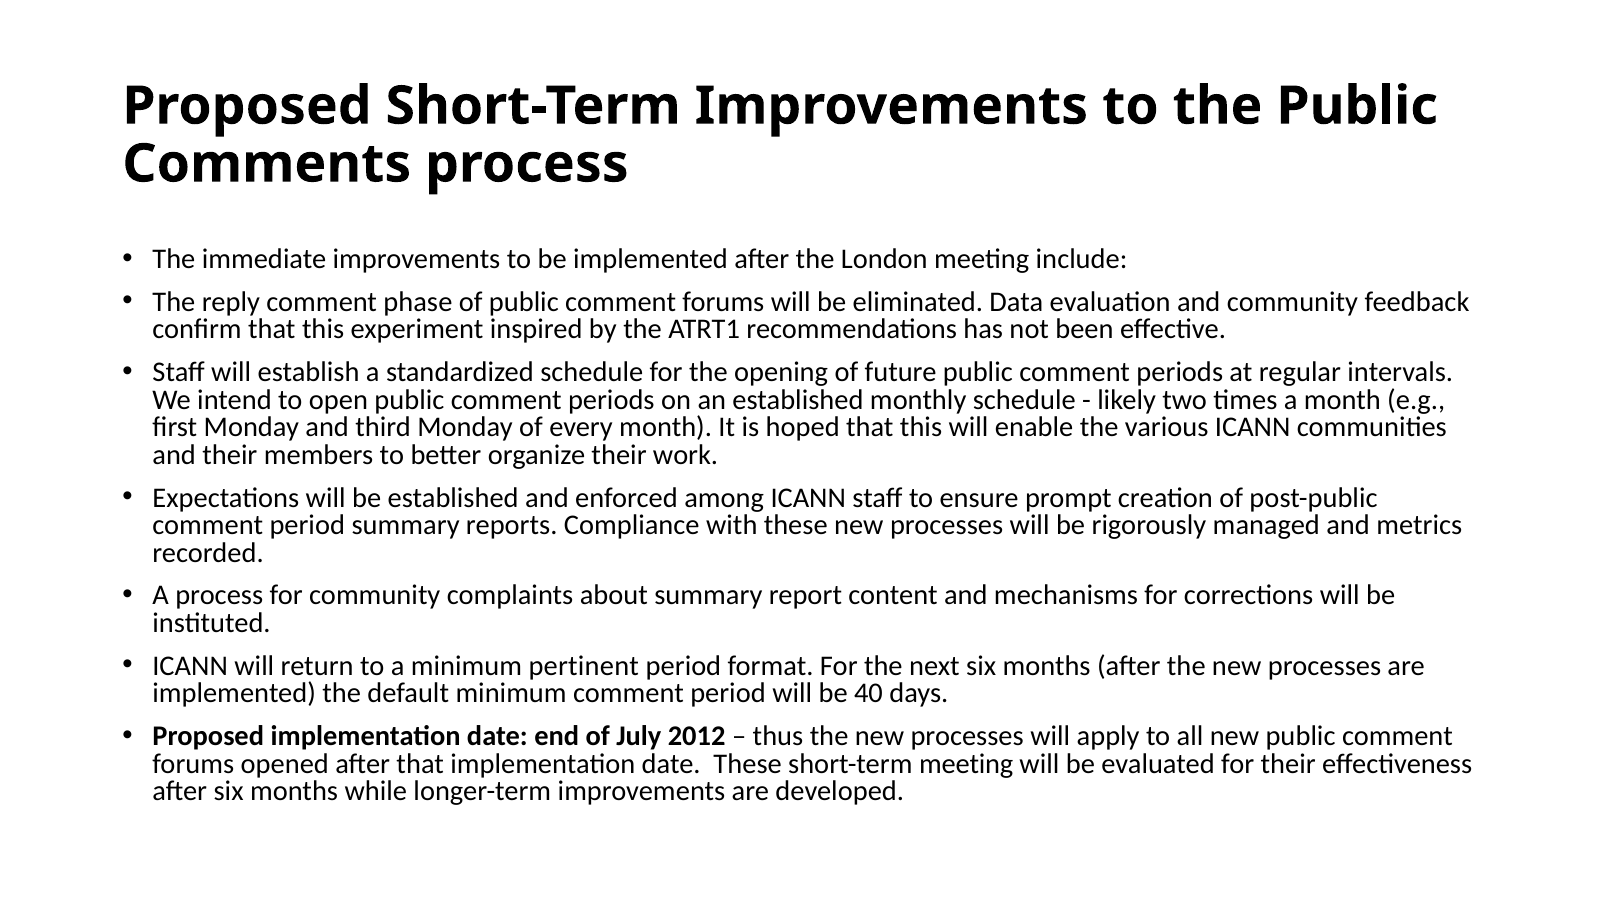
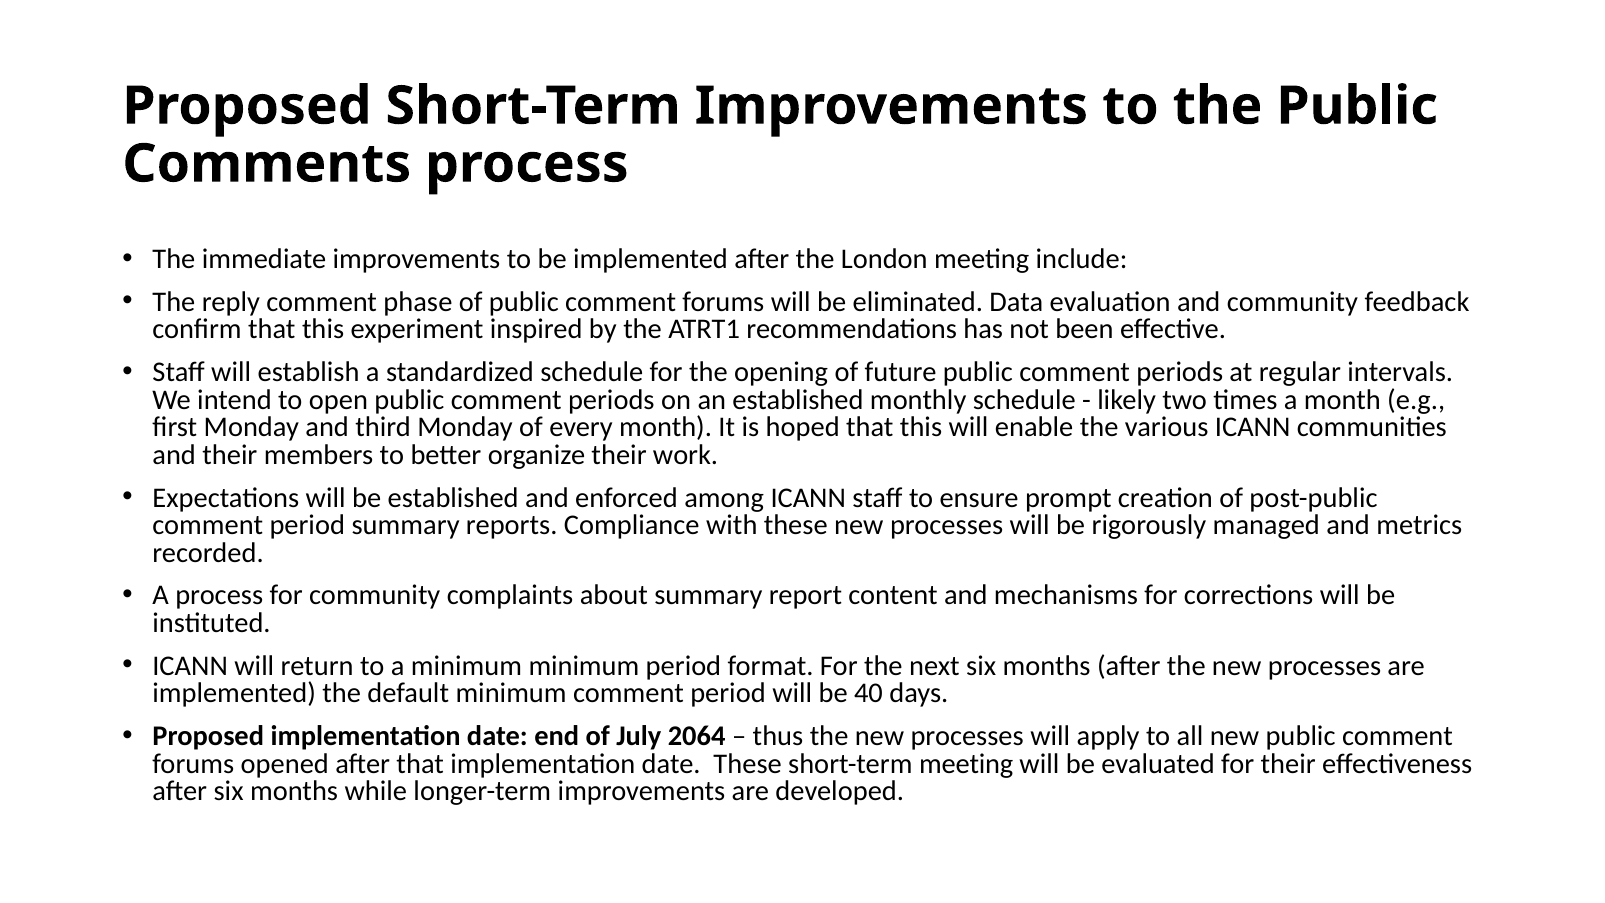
minimum pertinent: pertinent -> minimum
2012: 2012 -> 2064
